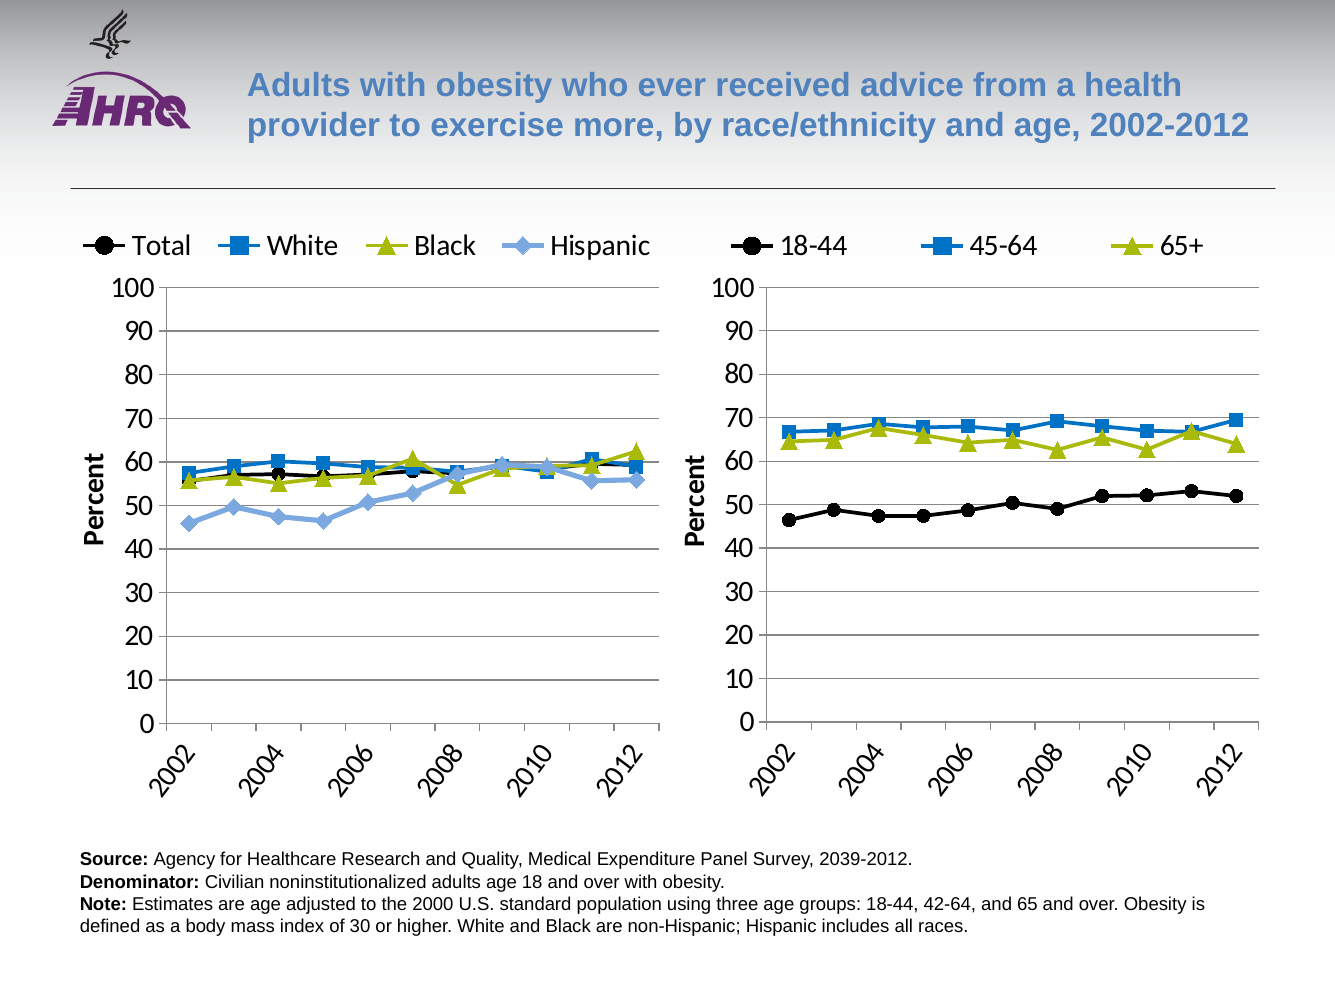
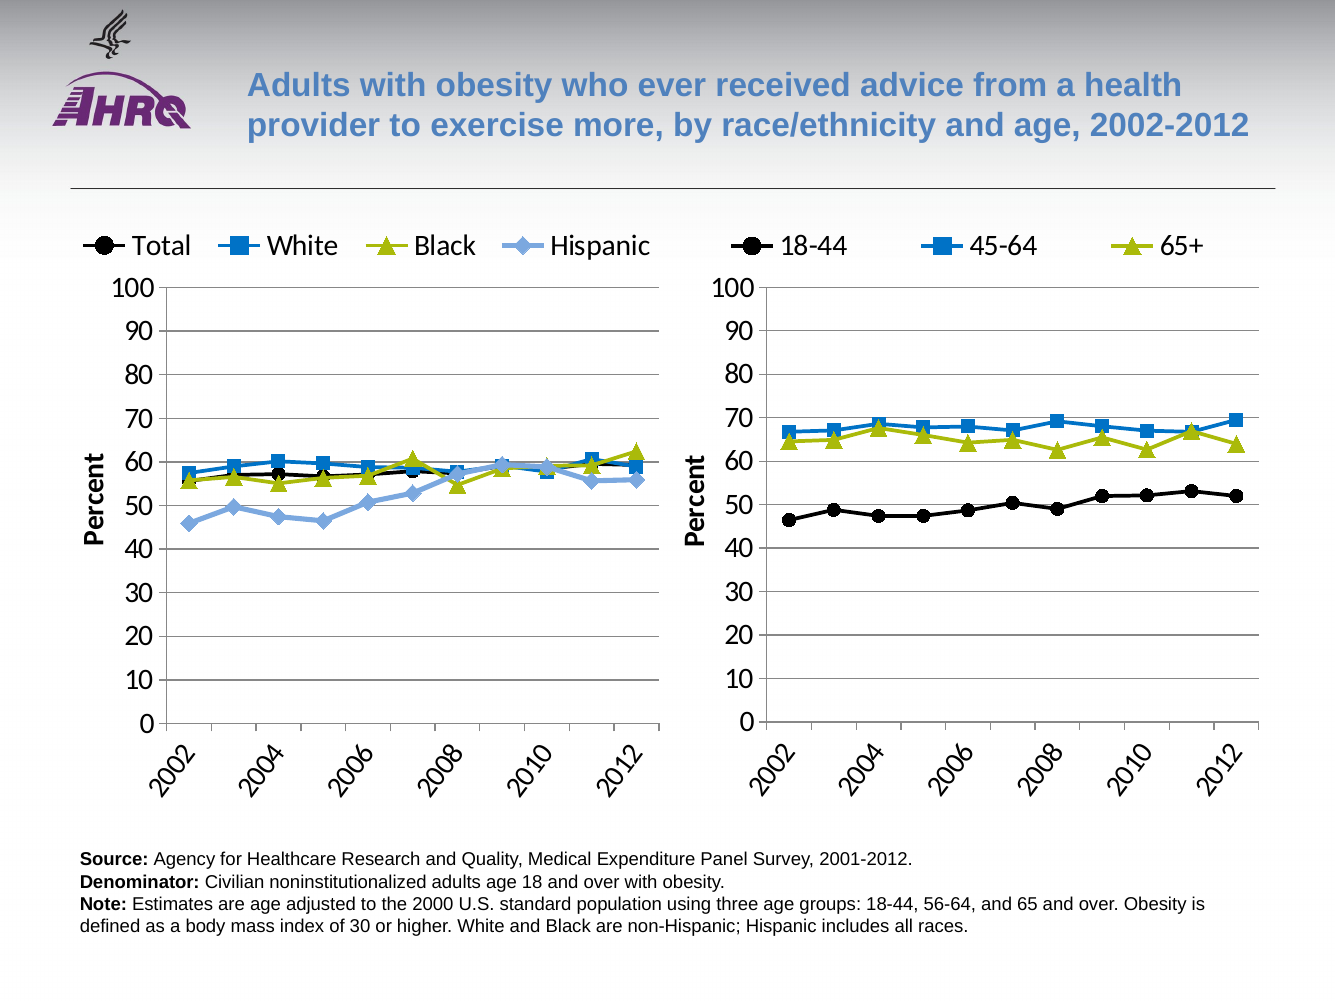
2039-2012: 2039-2012 -> 2001-2012
42-64: 42-64 -> 56-64
